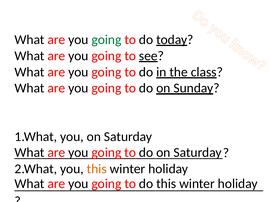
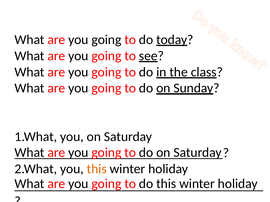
going at (106, 40) colour: green -> black
